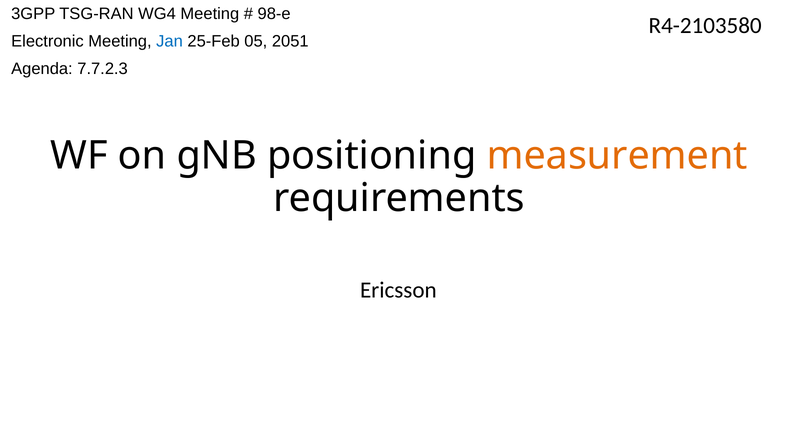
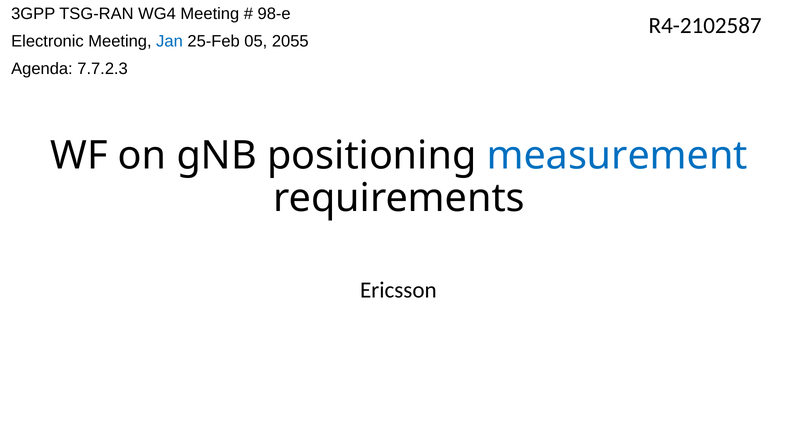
R4-2103580: R4-2103580 -> R4-2102587
2051: 2051 -> 2055
measurement colour: orange -> blue
